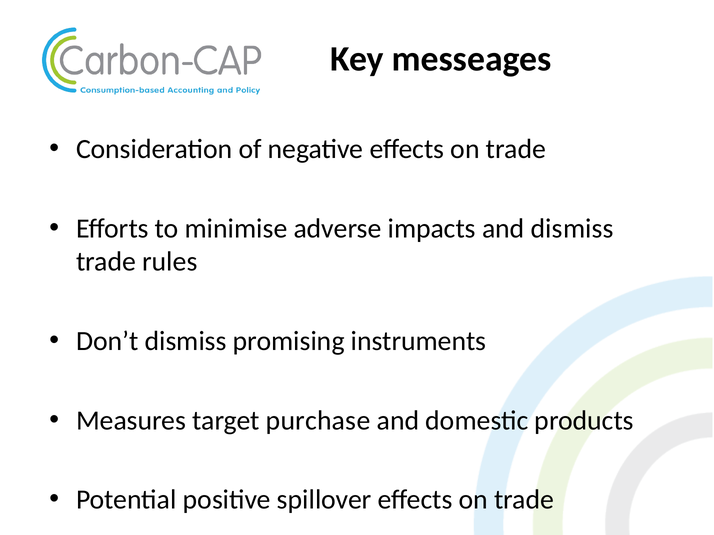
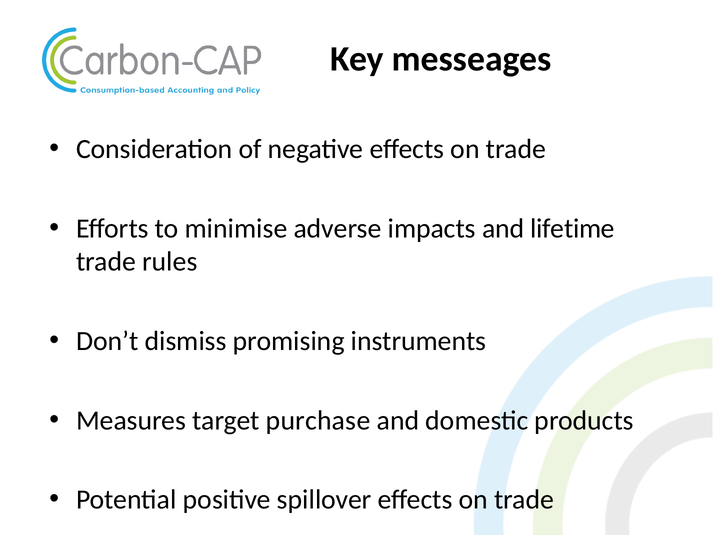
and dismiss: dismiss -> lifetime
